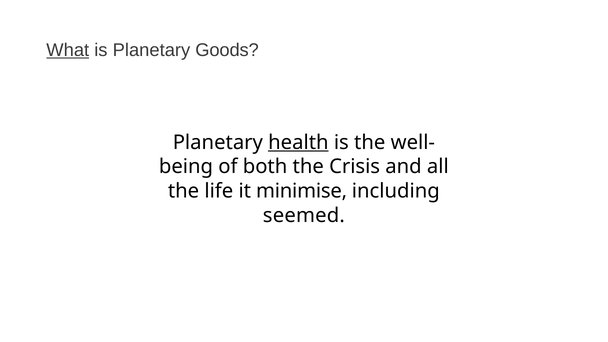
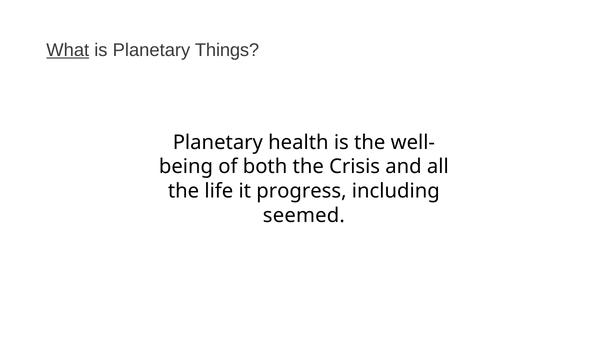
Goods: Goods -> Things
health underline: present -> none
minimise: minimise -> progress
